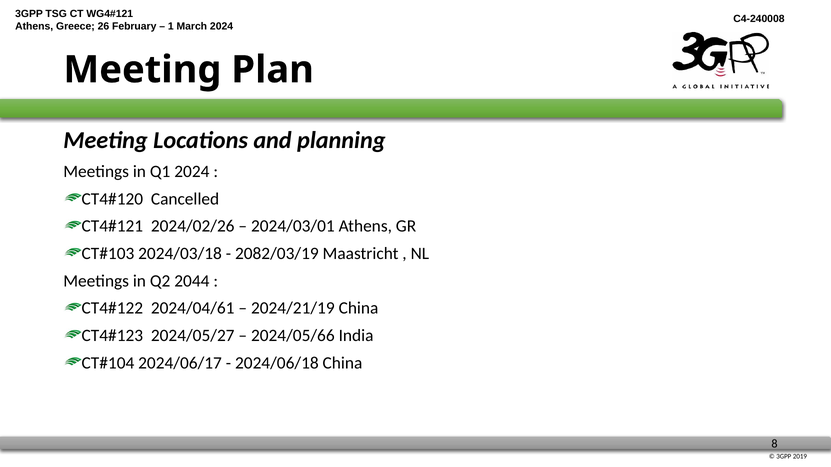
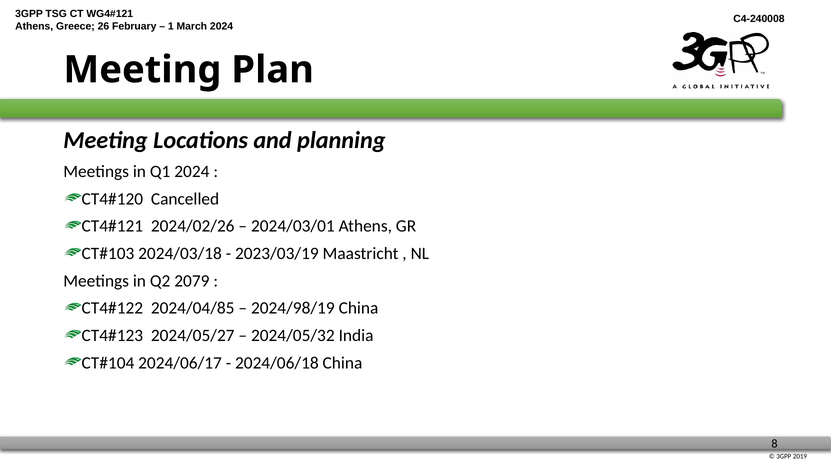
2082/03/19: 2082/03/19 -> 2023/03/19
2044: 2044 -> 2079
2024/04/61: 2024/04/61 -> 2024/04/85
2024/21/19: 2024/21/19 -> 2024/98/19
2024/05/66: 2024/05/66 -> 2024/05/32
